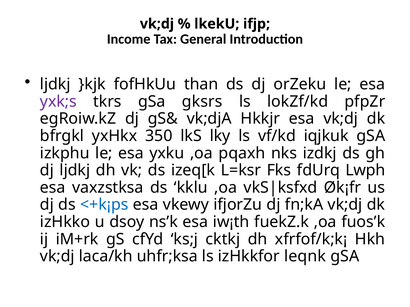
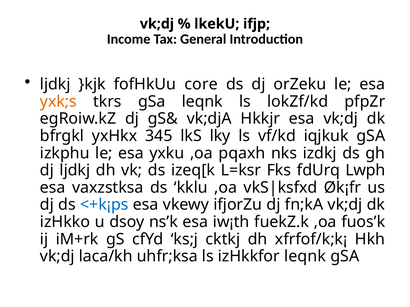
than: than -> core
yxk;s colour: purple -> orange
gSa gksrs: gksrs -> leqnk
350: 350 -> 345
